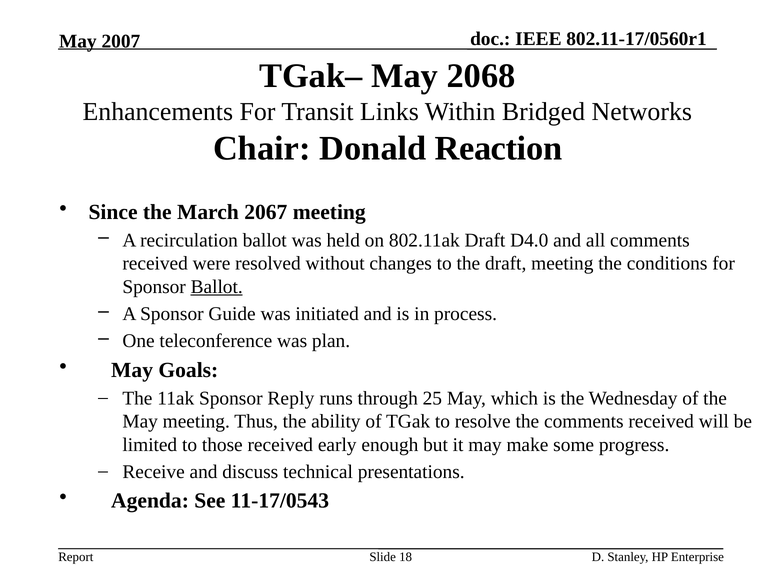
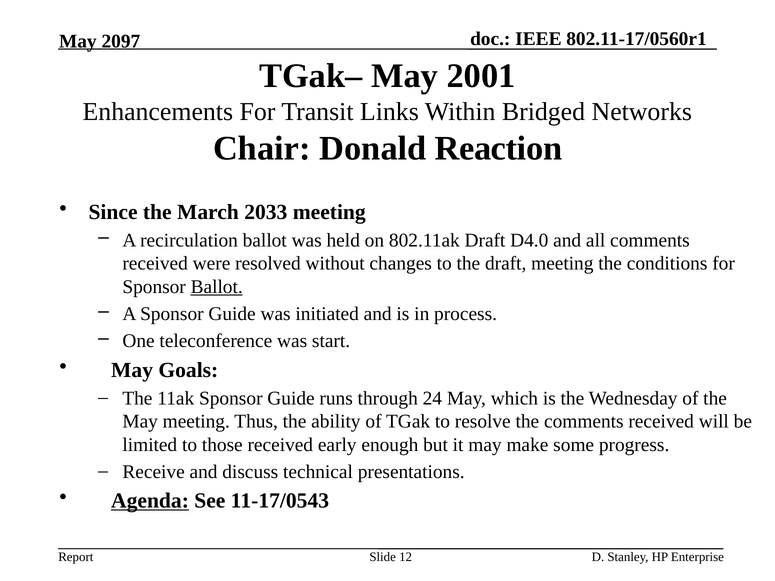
2007: 2007 -> 2097
2068: 2068 -> 2001
2067: 2067 -> 2033
plan: plan -> start
11ak Sponsor Reply: Reply -> Guide
25: 25 -> 24
Agenda underline: none -> present
18: 18 -> 12
